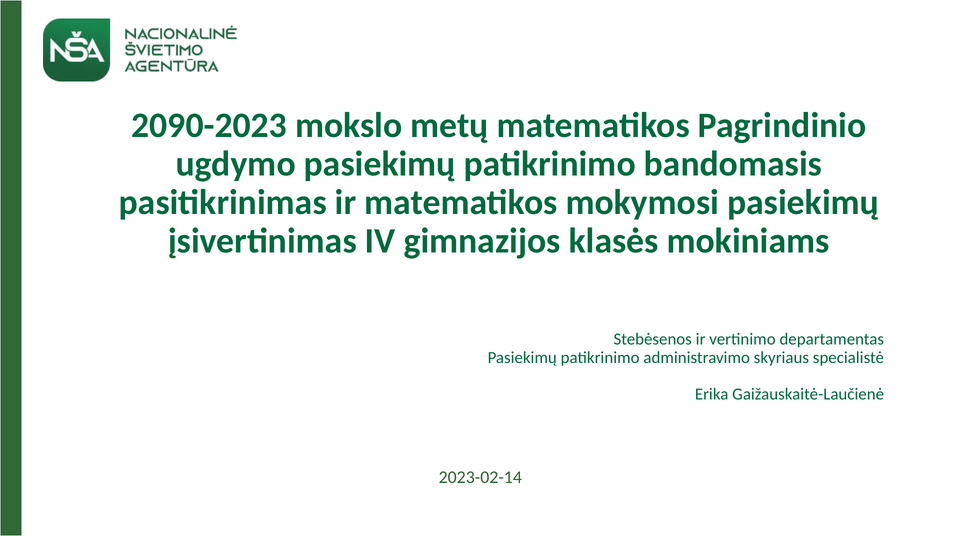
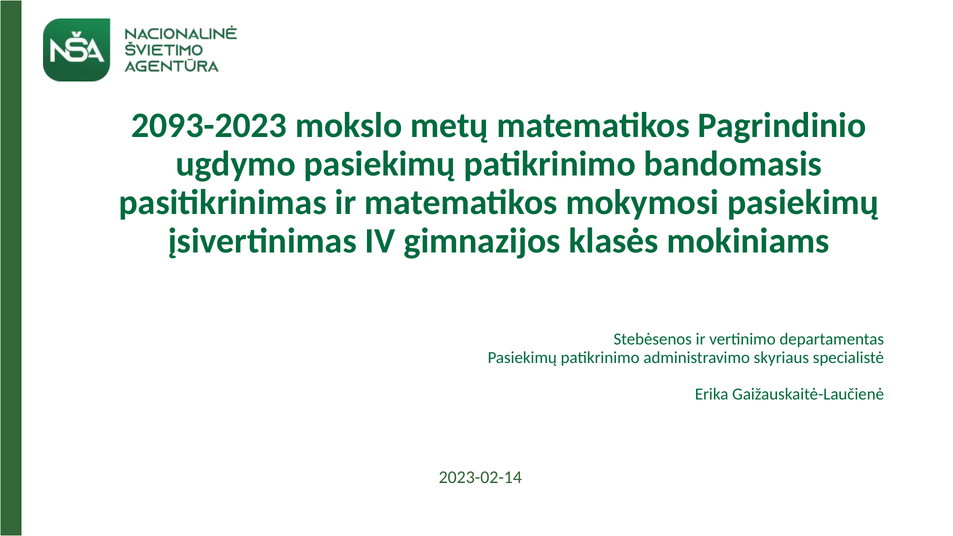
2090-2023: 2090-2023 -> 2093-2023
